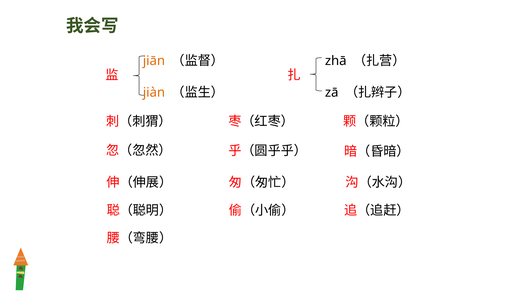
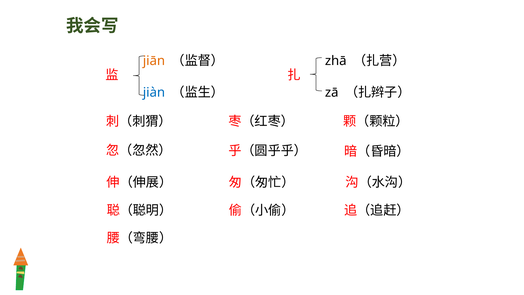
jiàn colour: orange -> blue
